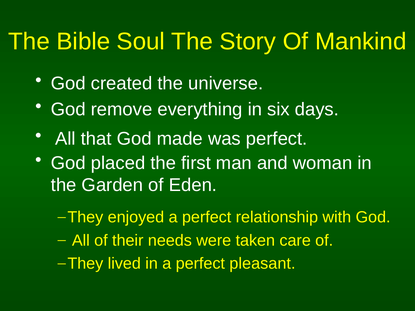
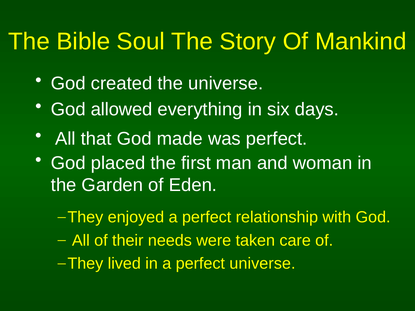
remove: remove -> allowed
perfect pleasant: pleasant -> universe
